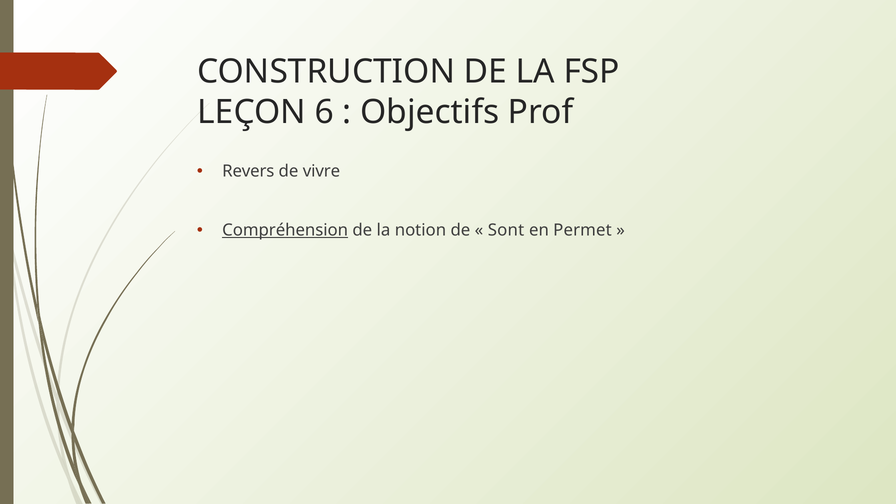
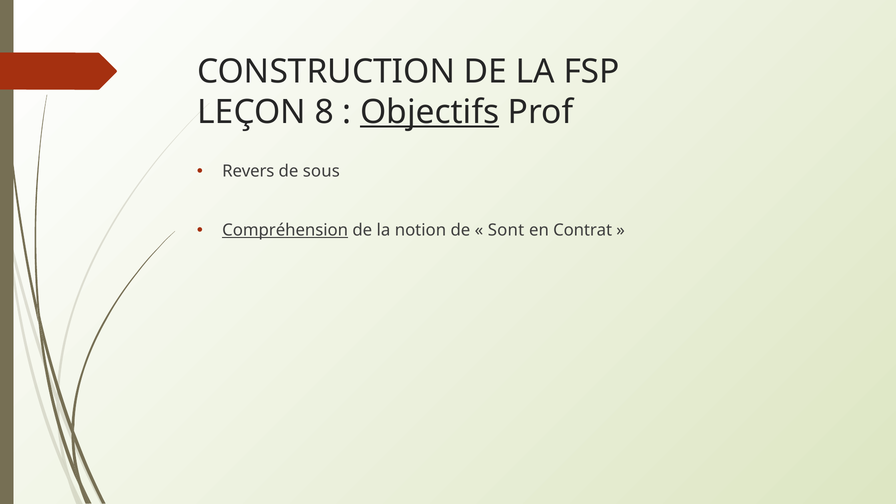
6: 6 -> 8
Objectifs underline: none -> present
vivre: vivre -> sous
Permet: Permet -> Contrat
